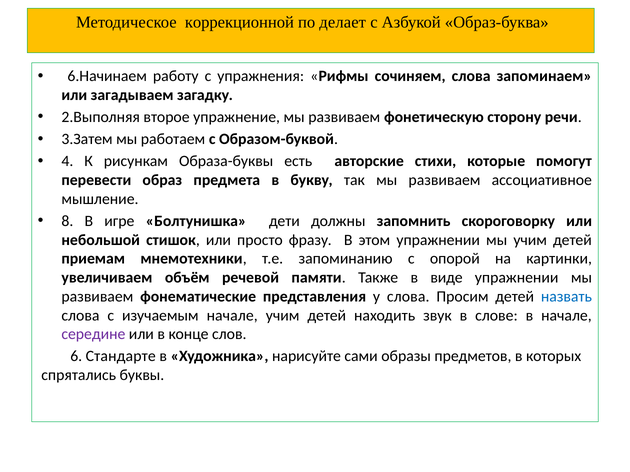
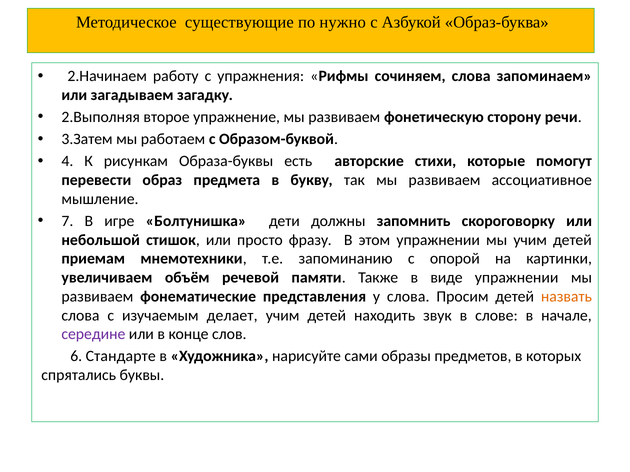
коррекционной: коррекционной -> существующие
делает: делает -> нужно
6.Начинаем: 6.Начинаем -> 2.Начинаем
8: 8 -> 7
назвать colour: blue -> orange
изучаемым начале: начале -> делает
